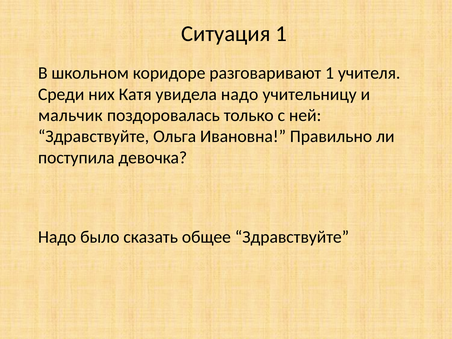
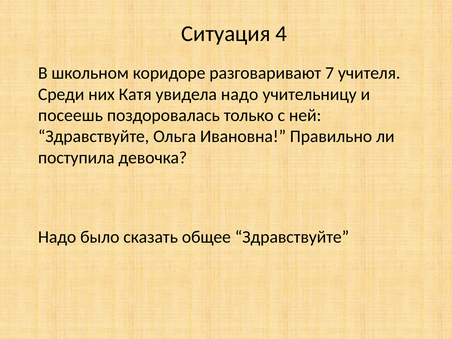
Ситуация 1: 1 -> 4
разговаривают 1: 1 -> 7
мальчик: мальчик -> посеешь
